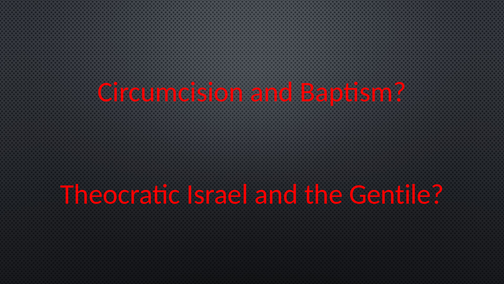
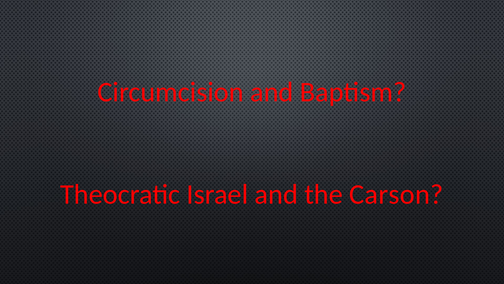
Gentile: Gentile -> Carson
